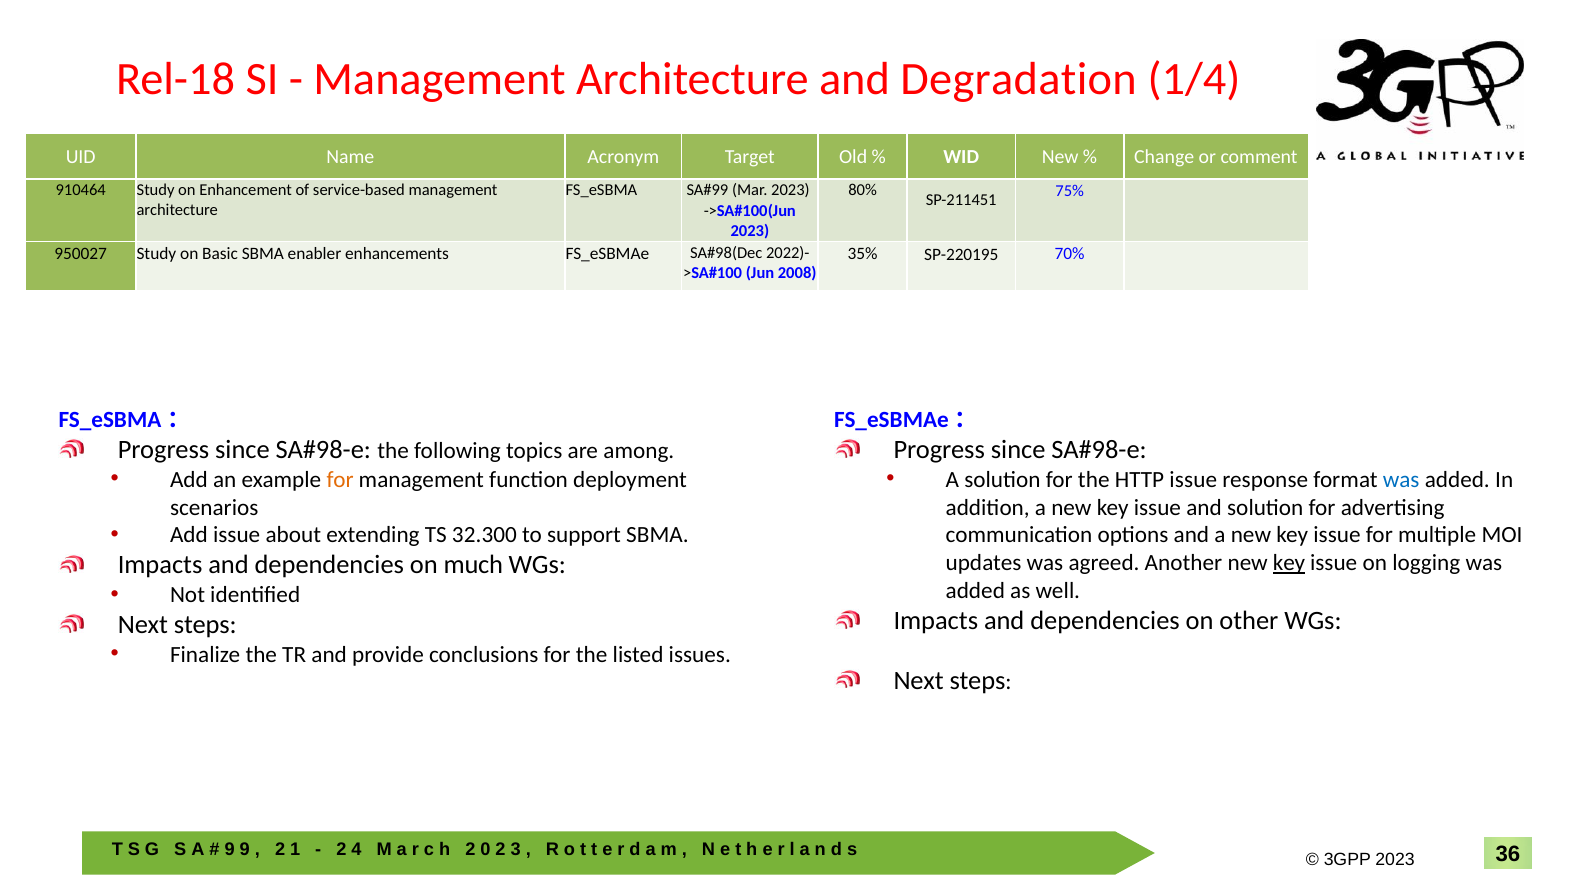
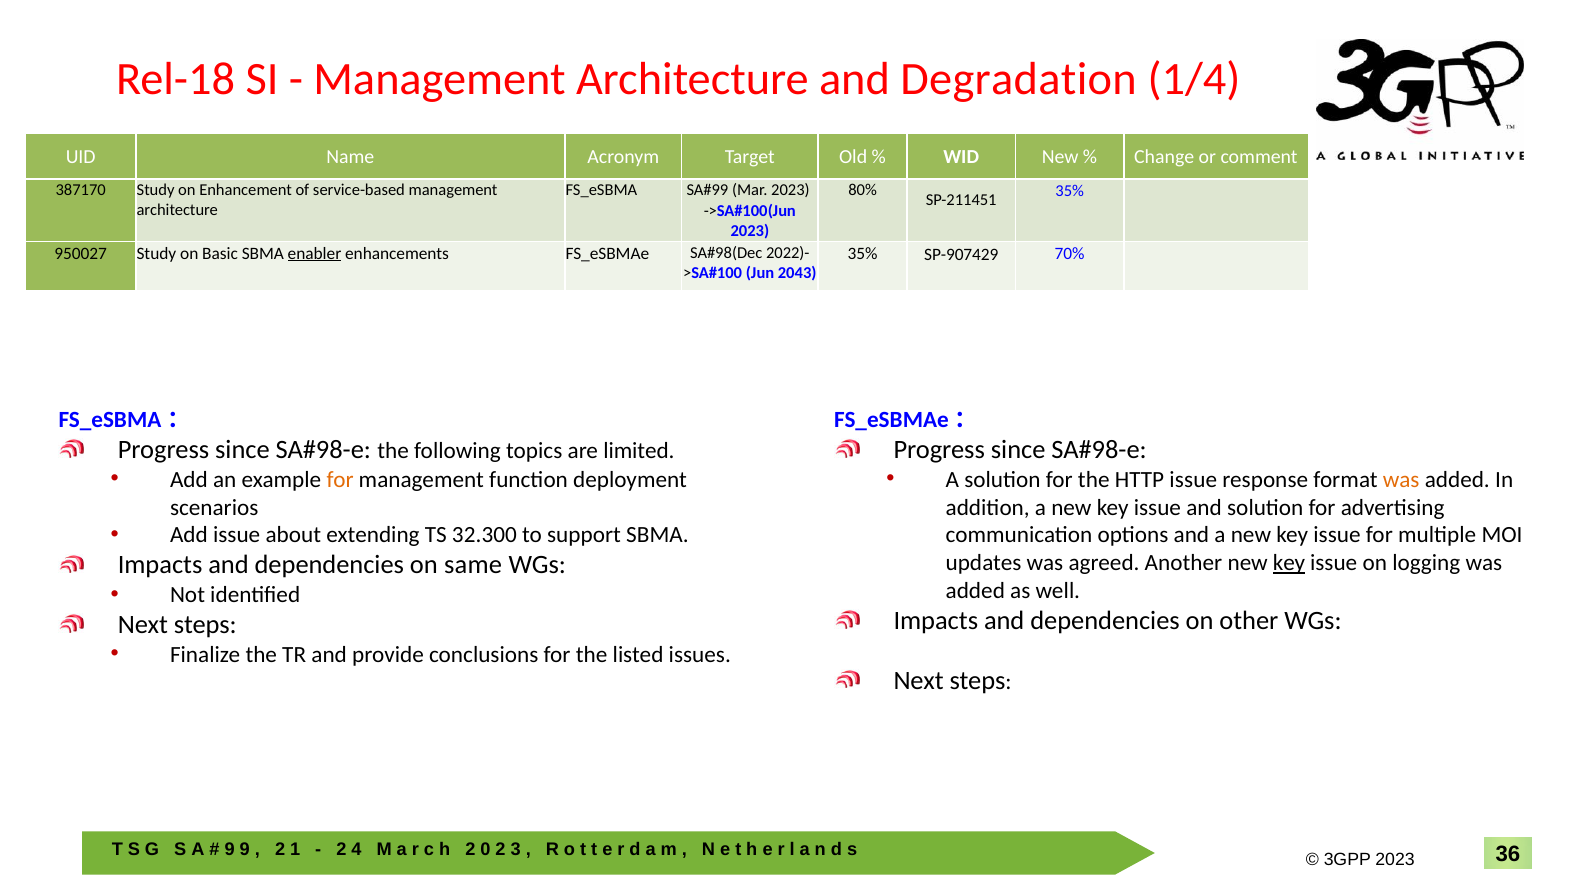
910464: 910464 -> 387170
75% at (1070, 191): 75% -> 35%
enabler underline: none -> present
SP-220195: SP-220195 -> SP-907429
2008: 2008 -> 2043
among: among -> limited
was at (1401, 480) colour: blue -> orange
much: much -> same
